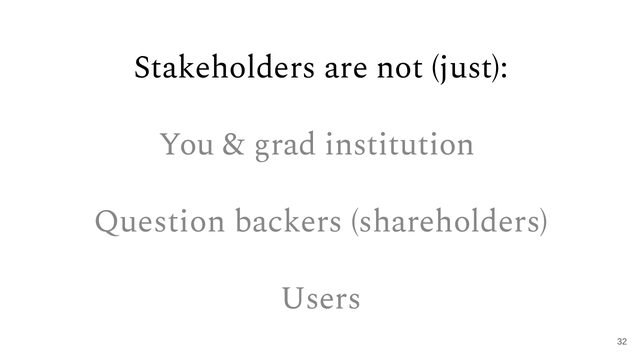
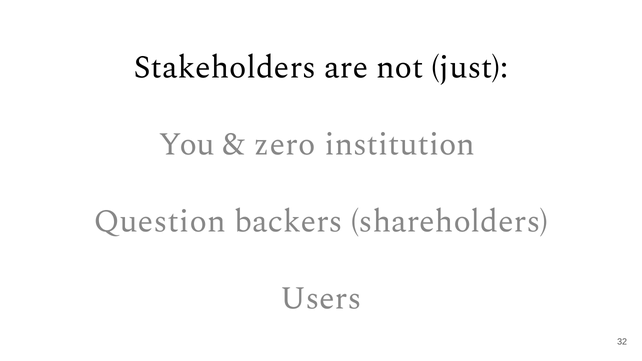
grad: grad -> zero
